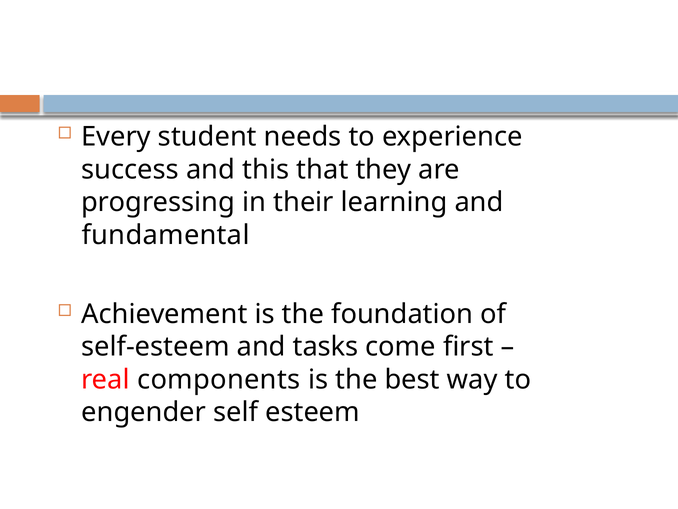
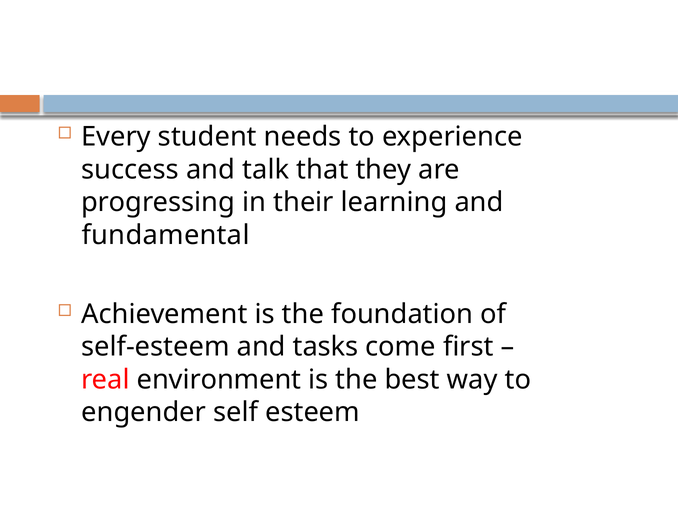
this: this -> talk
components: components -> environment
